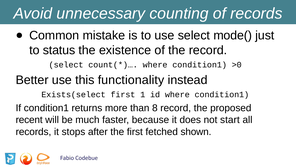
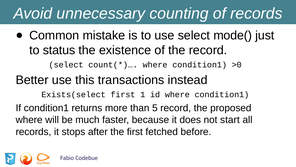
functionality: functionality -> transactions
8: 8 -> 5
recent at (29, 120): recent -> where
shown: shown -> before
